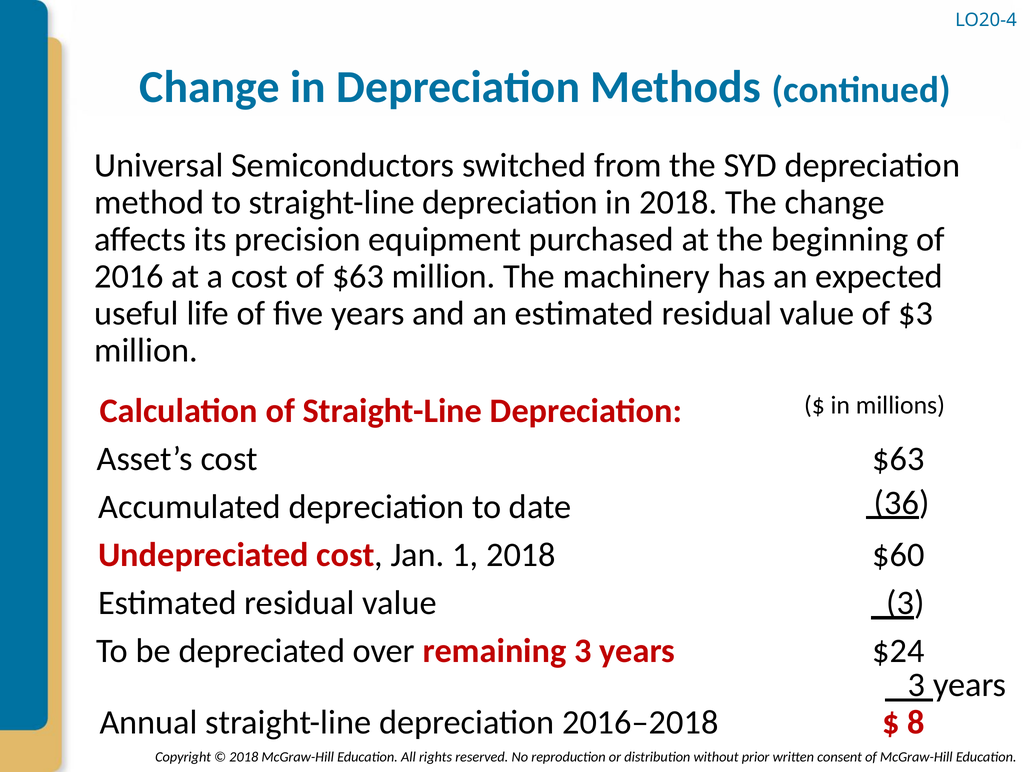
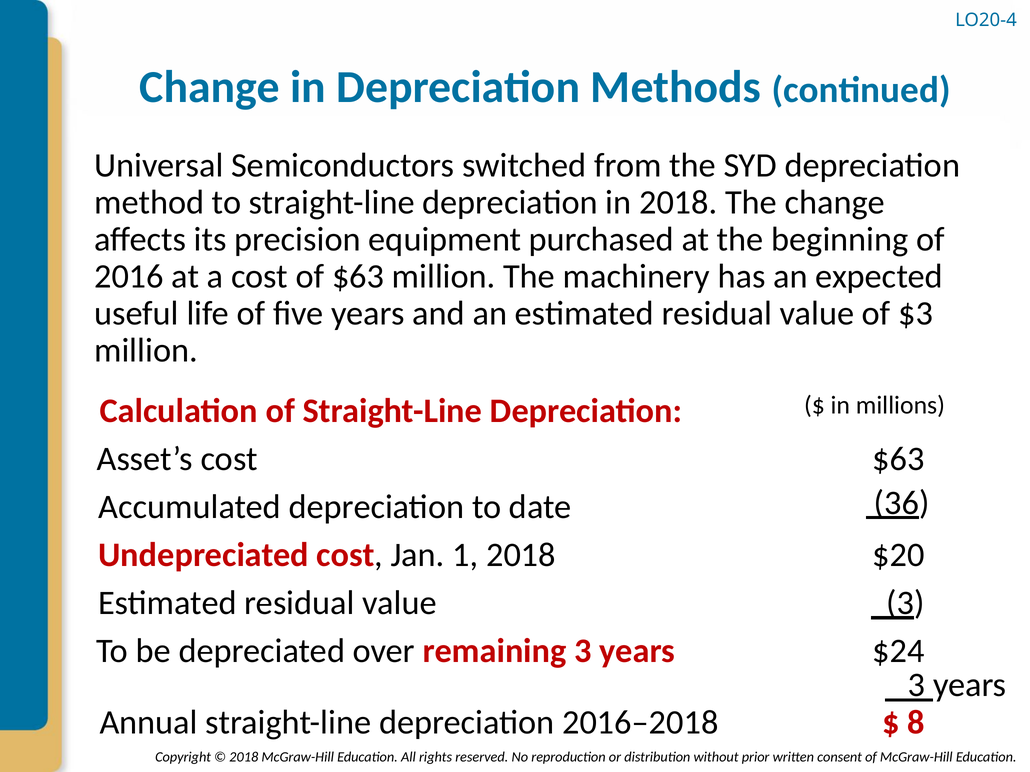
$60: $60 -> $20
